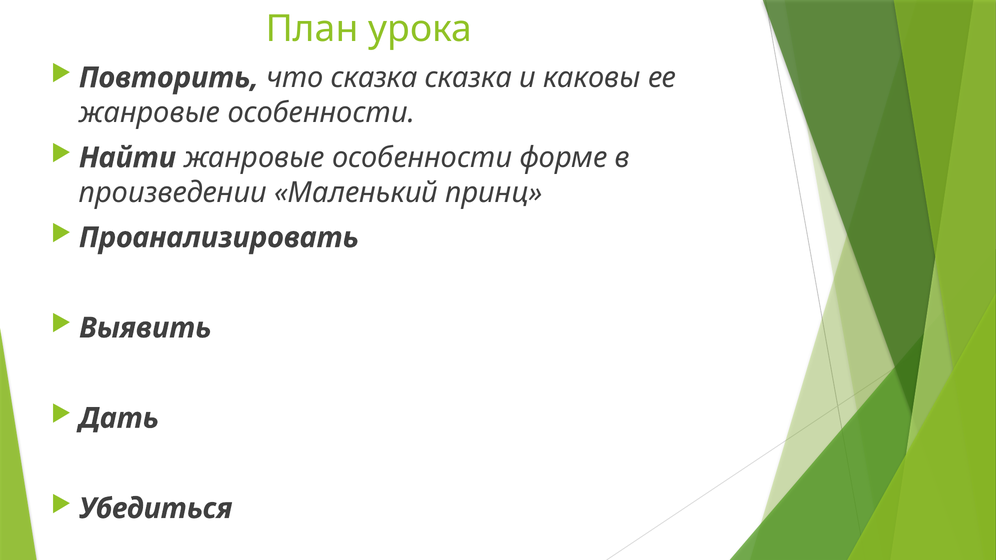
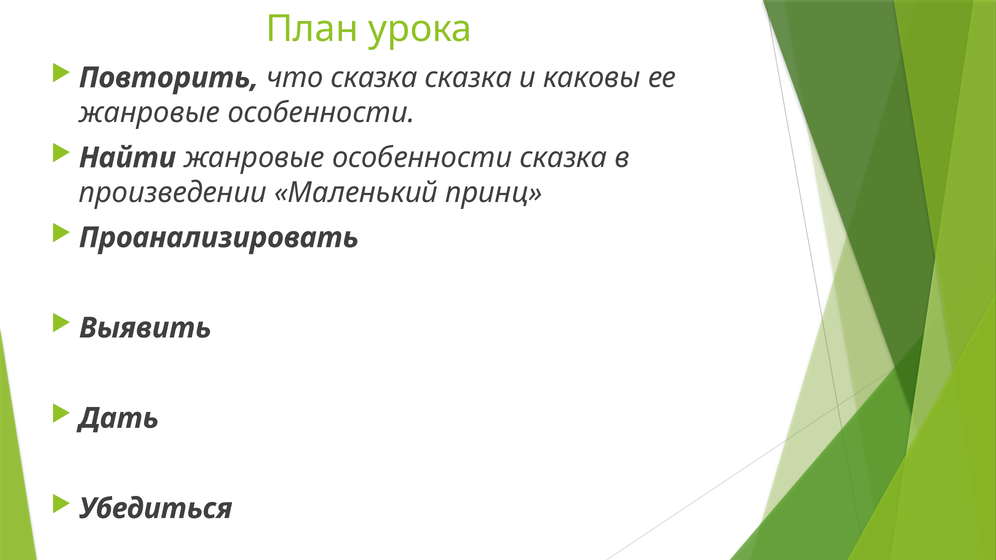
особенности форме: форме -> сказка
